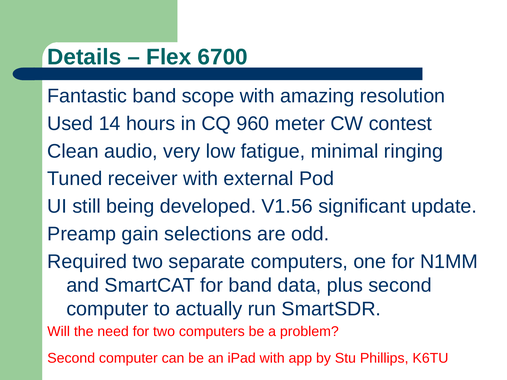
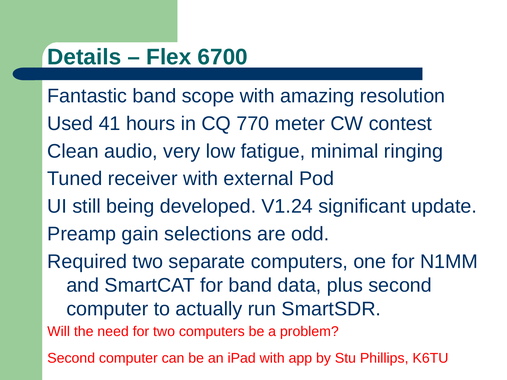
14: 14 -> 41
960: 960 -> 770
V1.56: V1.56 -> V1.24
